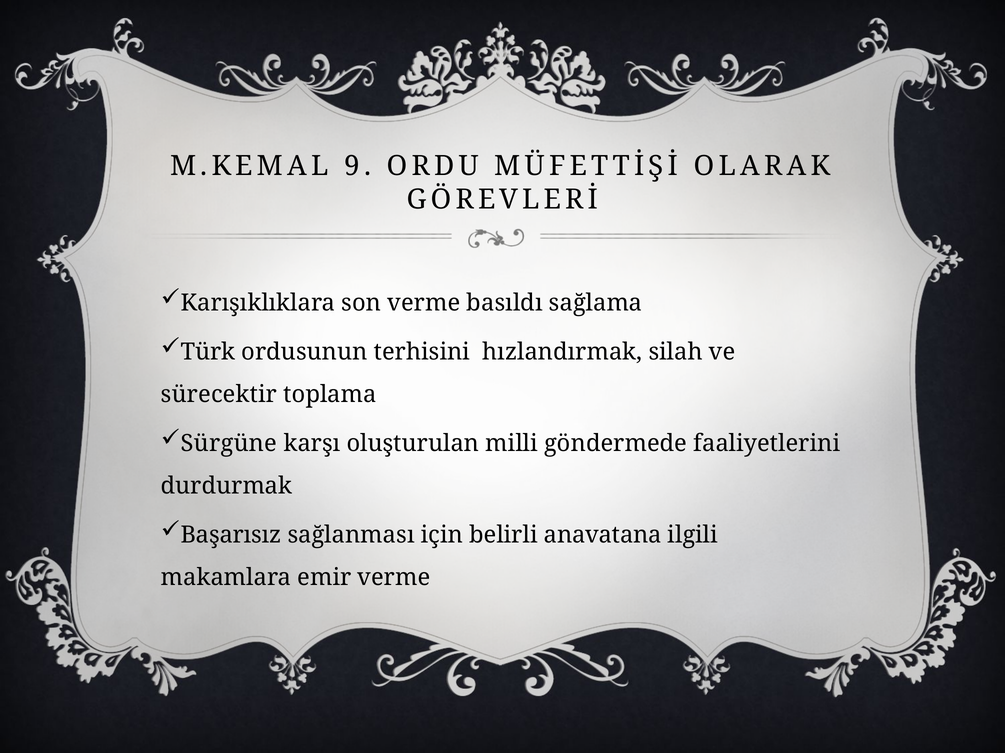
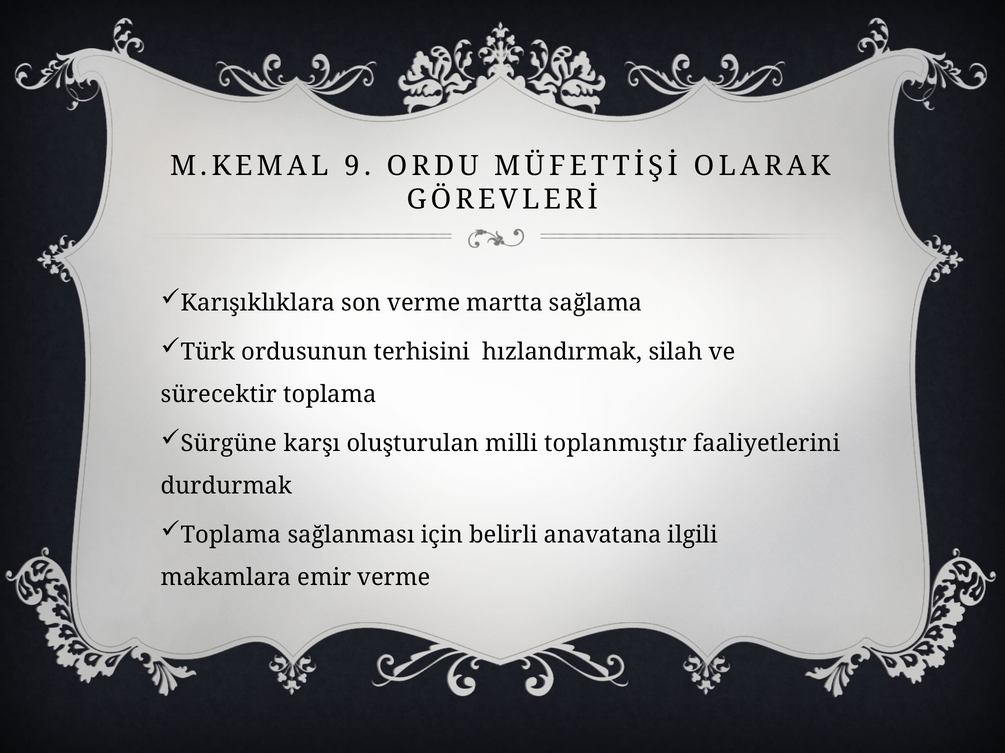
basıldı: basıldı -> martta
göndermede: göndermede -> toplanmıştır
Başarısız at (231, 535): Başarısız -> Toplama
